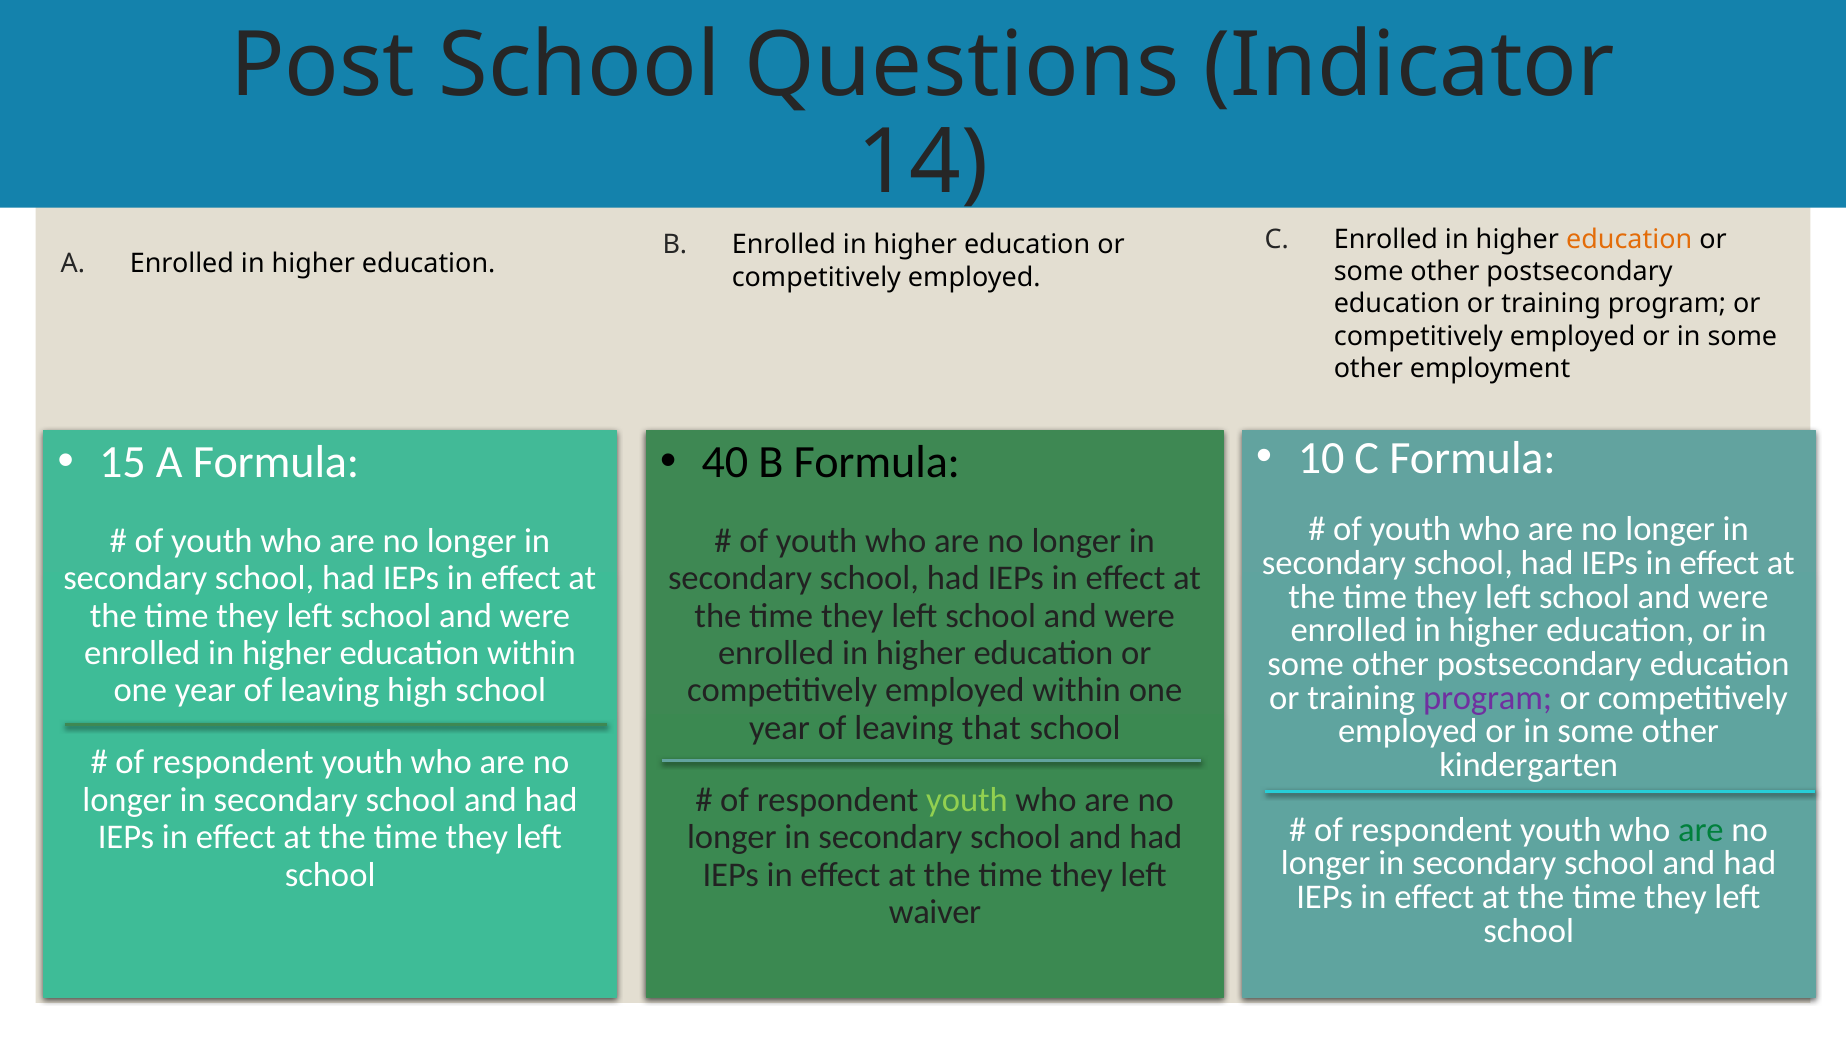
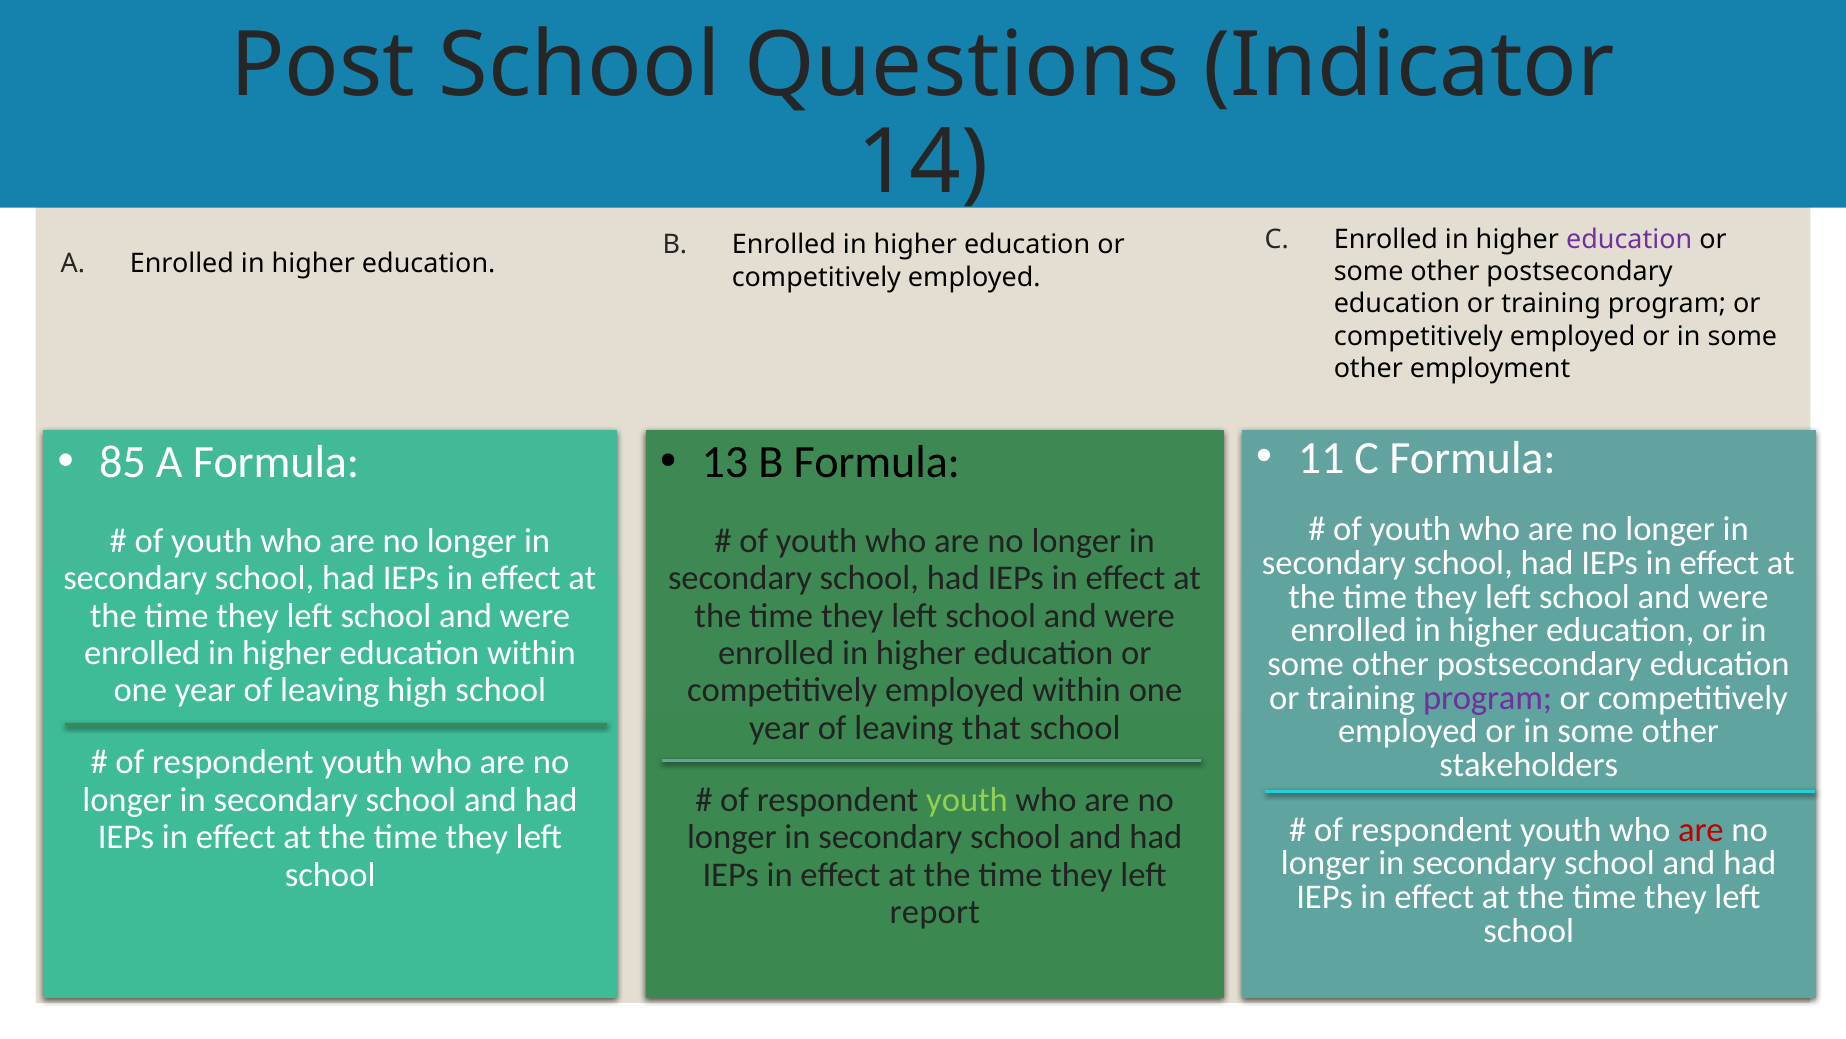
education at (1629, 239) colour: orange -> purple
10: 10 -> 11
15: 15 -> 85
40: 40 -> 13
kindergarten: kindergarten -> stakeholders
are at (1701, 829) colour: green -> red
waiver: waiver -> report
